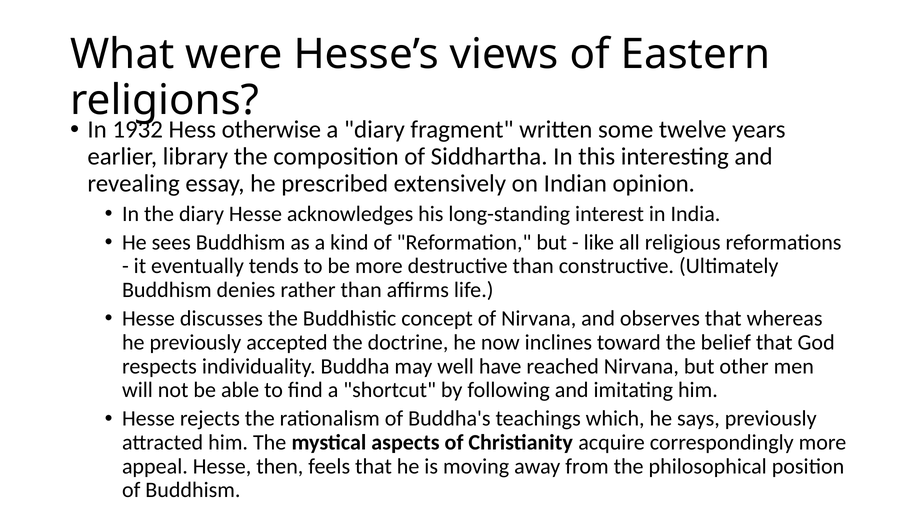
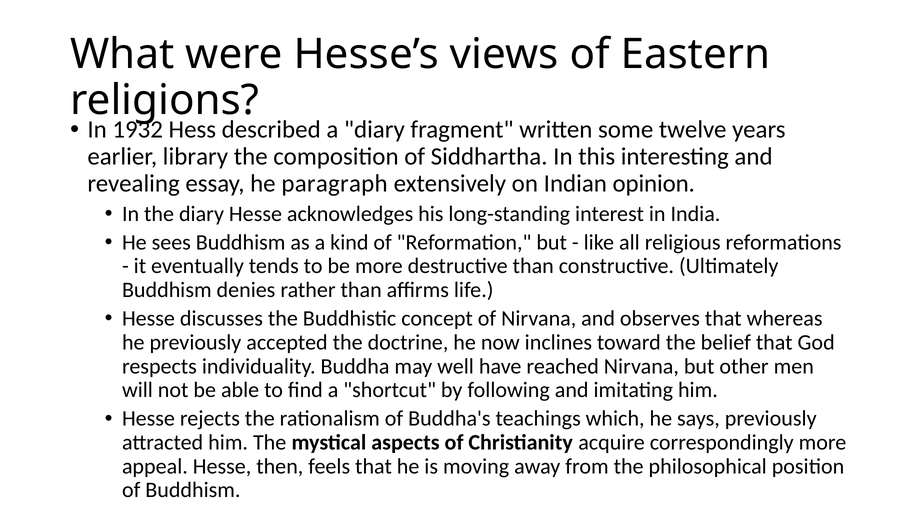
otherwise: otherwise -> described
prescribed: prescribed -> paragraph
